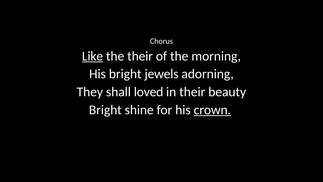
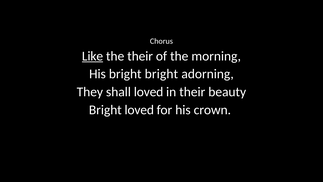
bright jewels: jewels -> bright
Bright shine: shine -> loved
crown underline: present -> none
